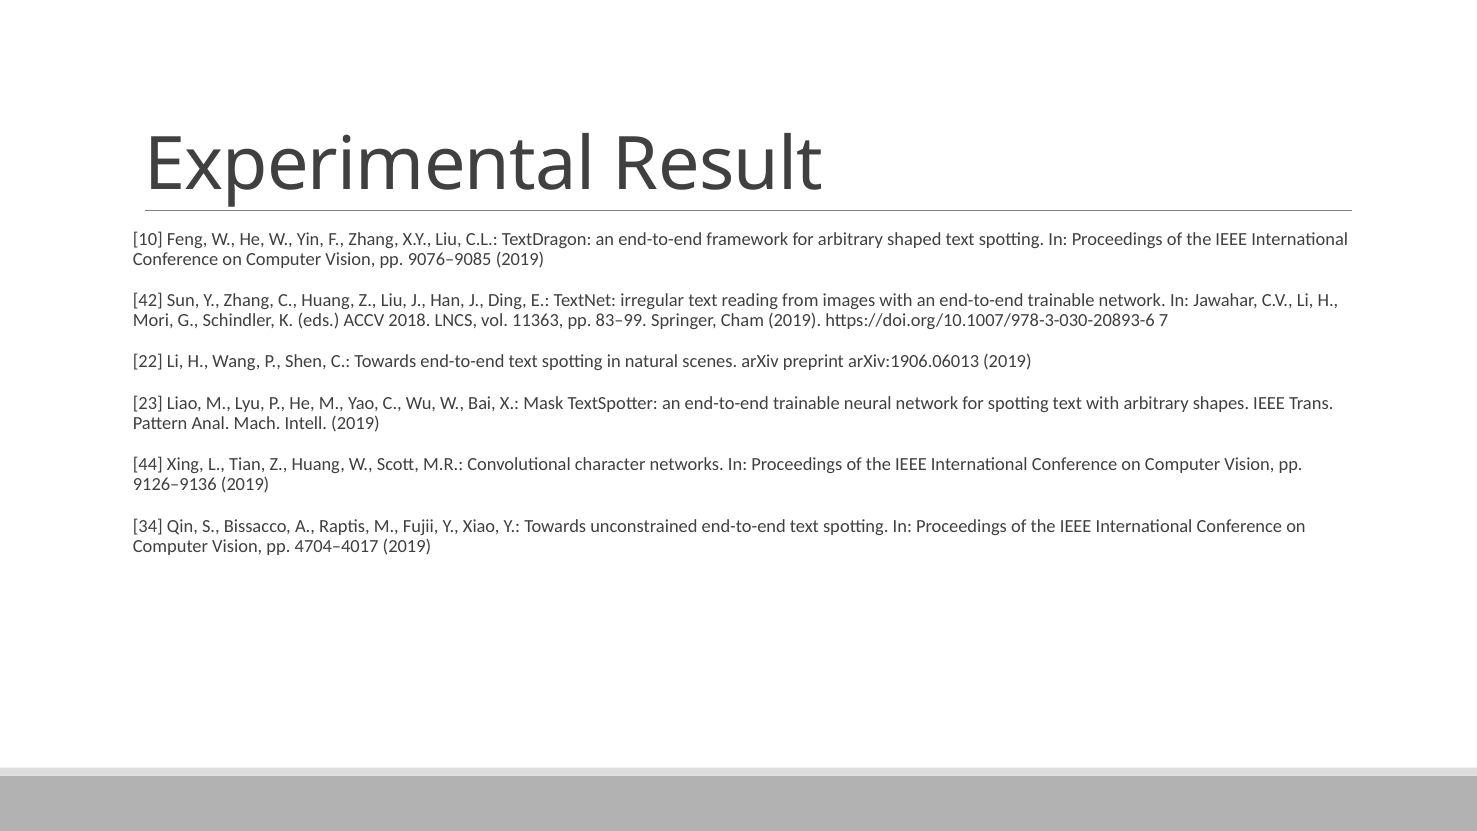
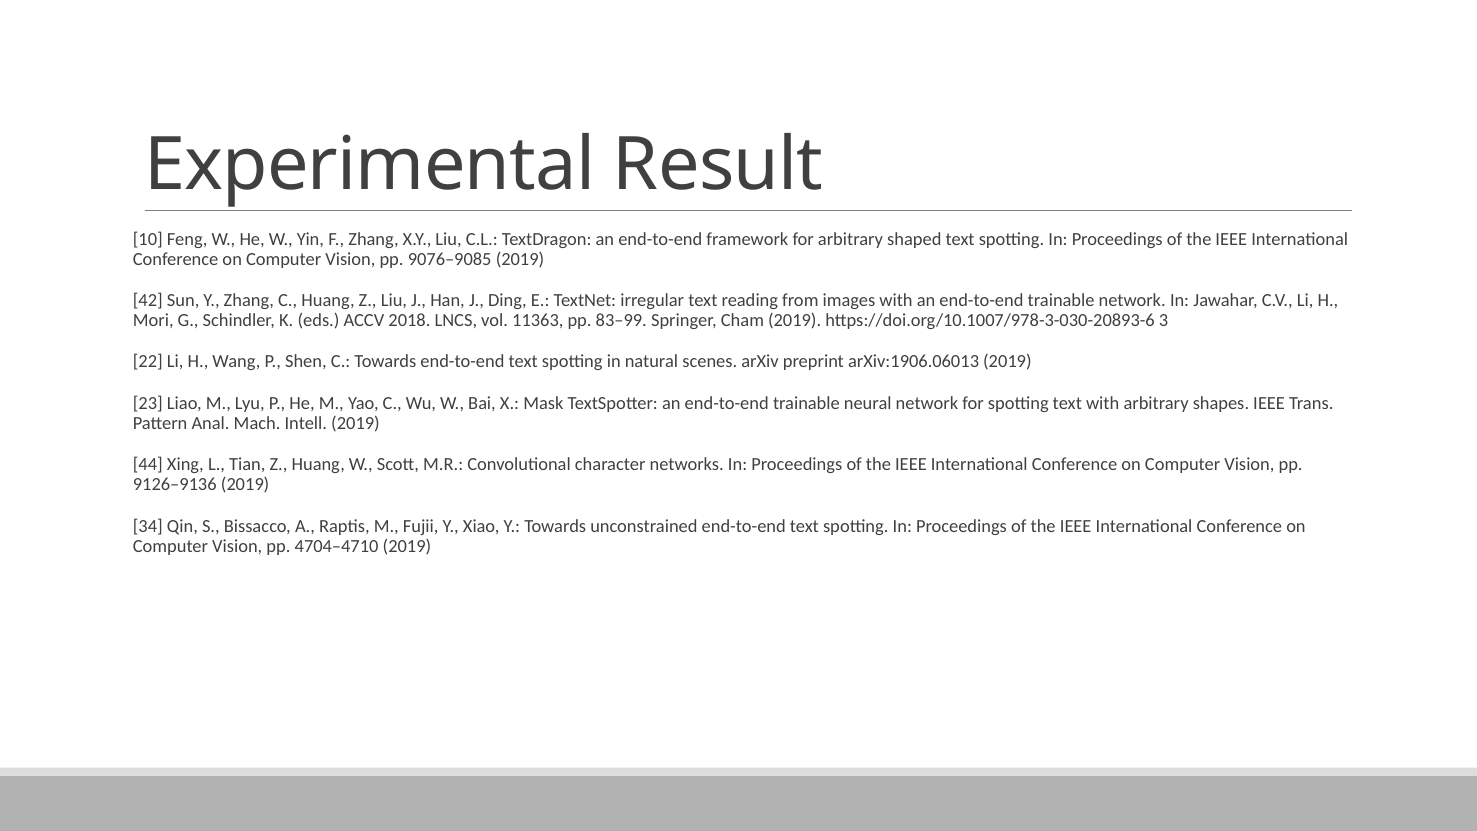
7: 7 -> 3
4704–4017: 4704–4017 -> 4704–4710
